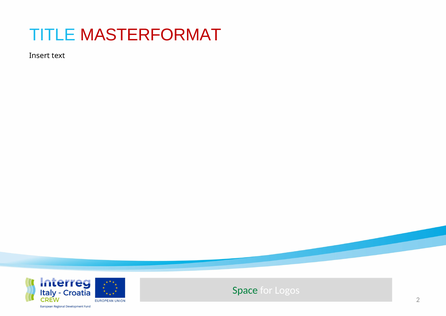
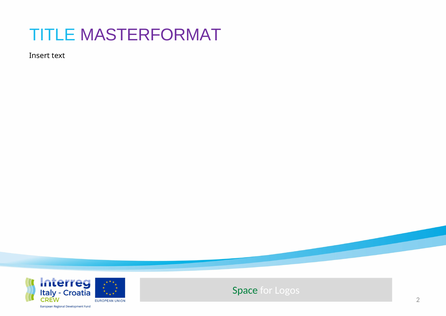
MASTERFORMAT colour: red -> purple
